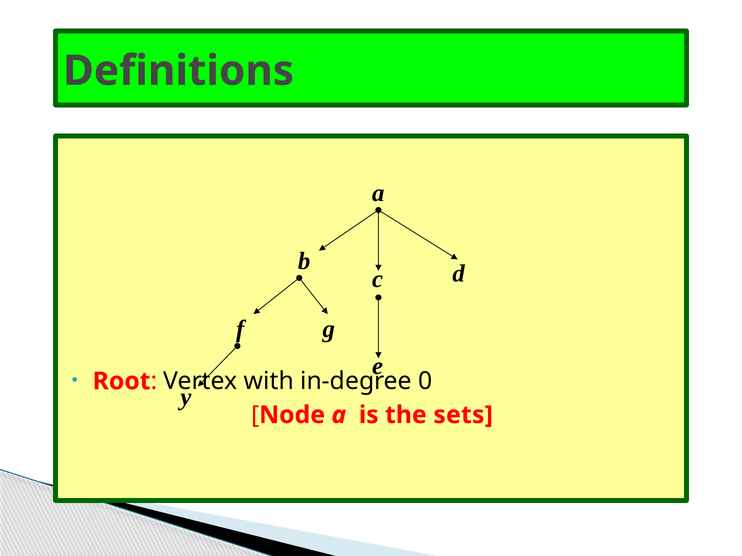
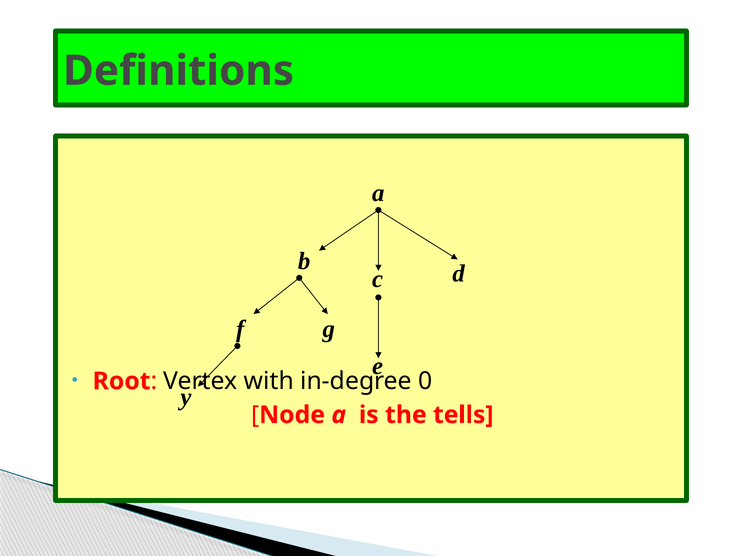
sets: sets -> tells
